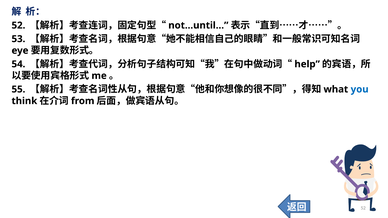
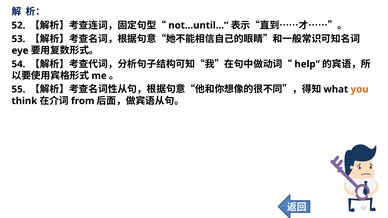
you colour: blue -> orange
